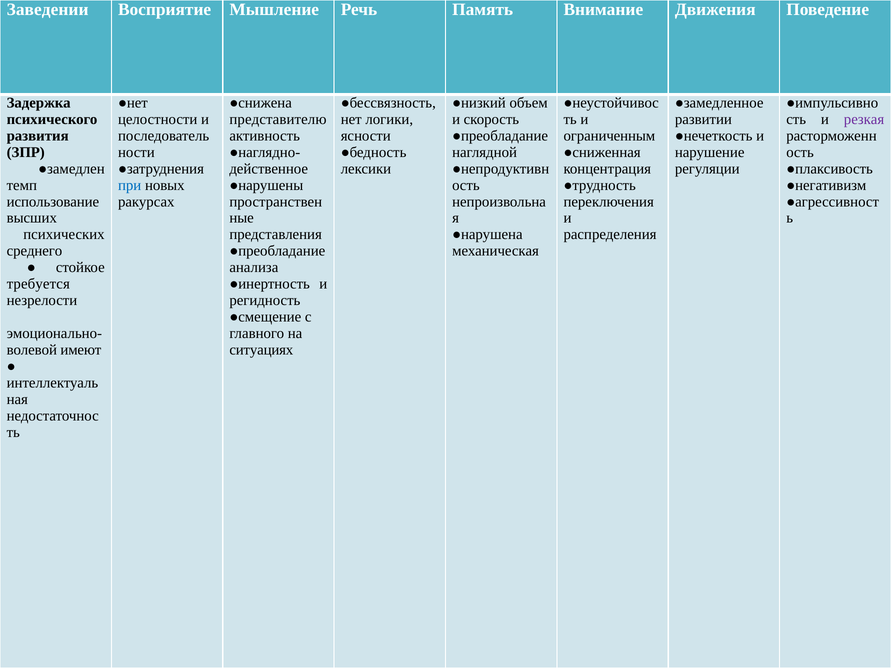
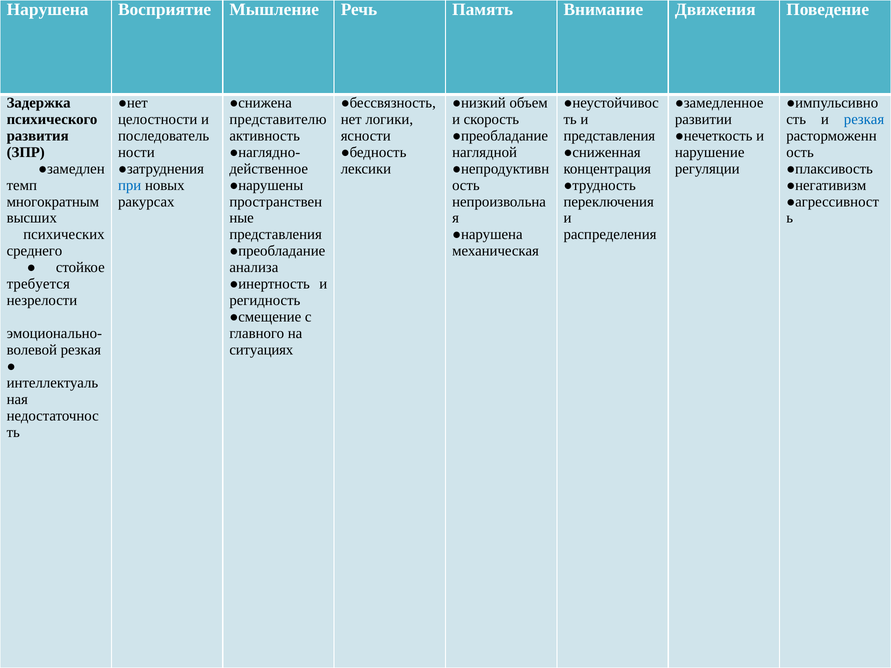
Заведении: Заведении -> Нарушена
резкая at (864, 119) colour: purple -> blue
ограниченным at (609, 136): ограниченным -> представления
использование: использование -> многократным
имеют at (81, 350): имеют -> резкая
